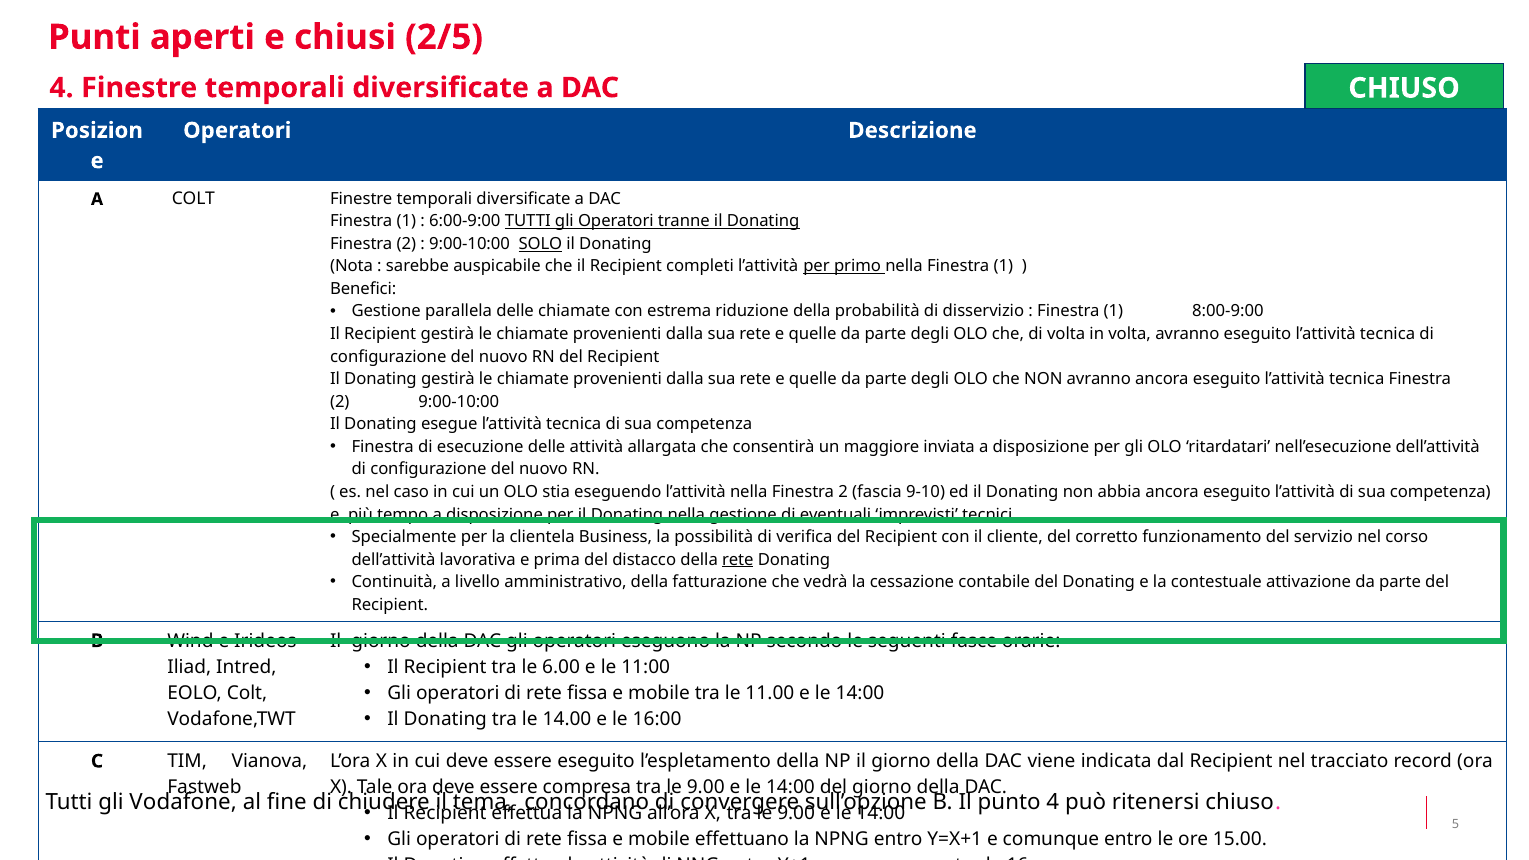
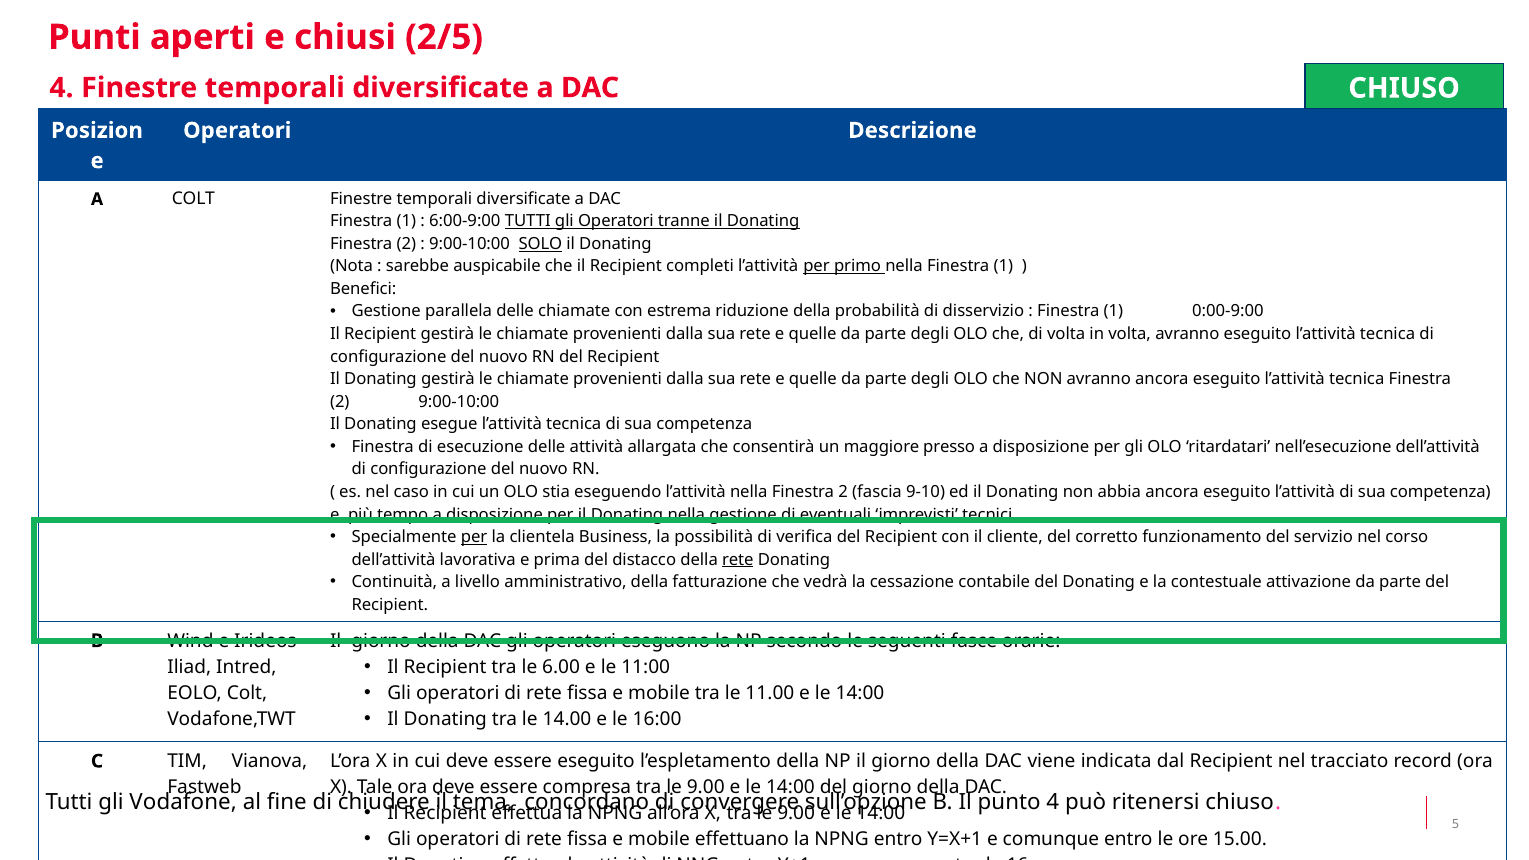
8:00-9:00: 8:00-9:00 -> 0:00-9:00
inviata: inviata -> presso
per at (474, 537) underline: none -> present
